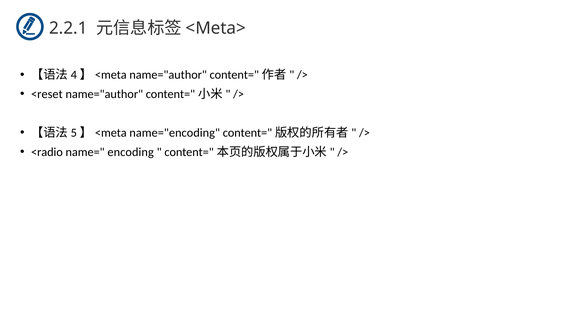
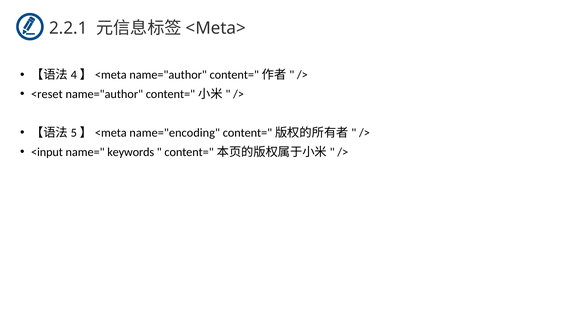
<radio: <radio -> <input
encoding: encoding -> keywords
